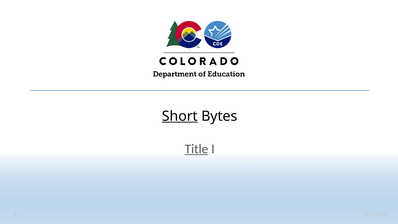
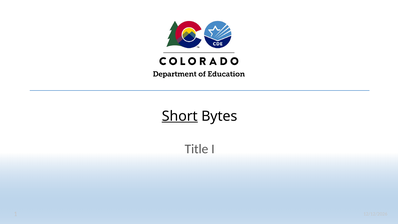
Title underline: present -> none
